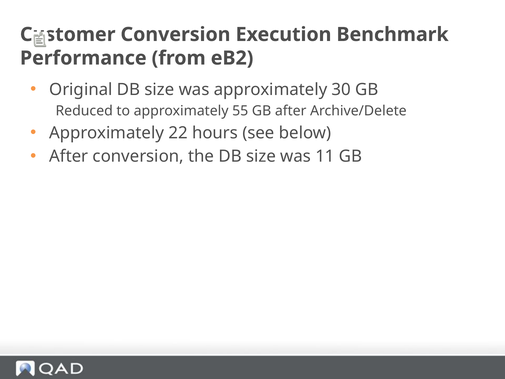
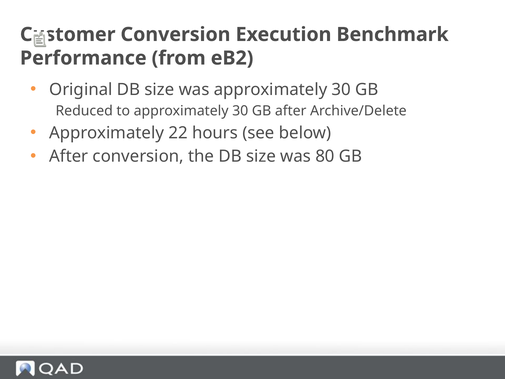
to approximately 55: 55 -> 30
11: 11 -> 80
